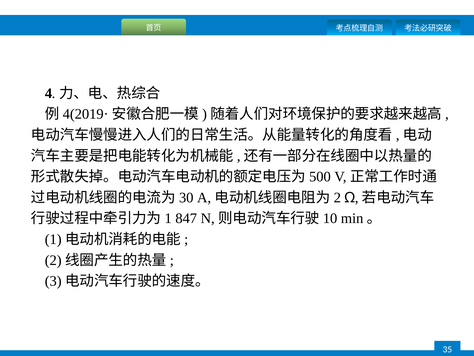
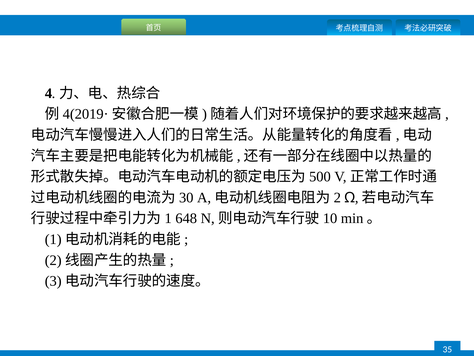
847: 847 -> 648
